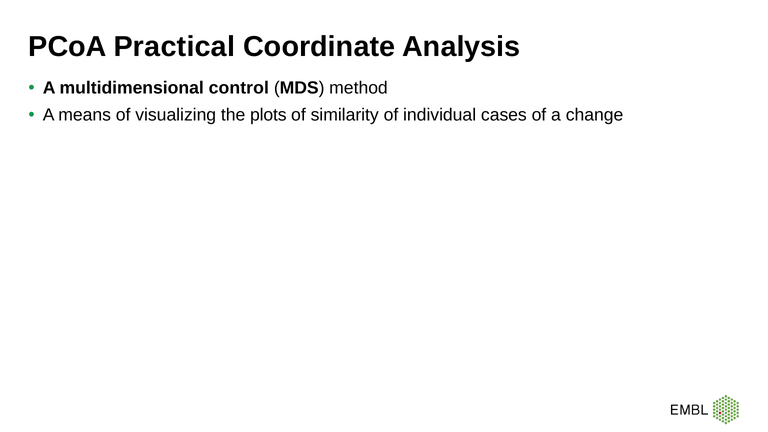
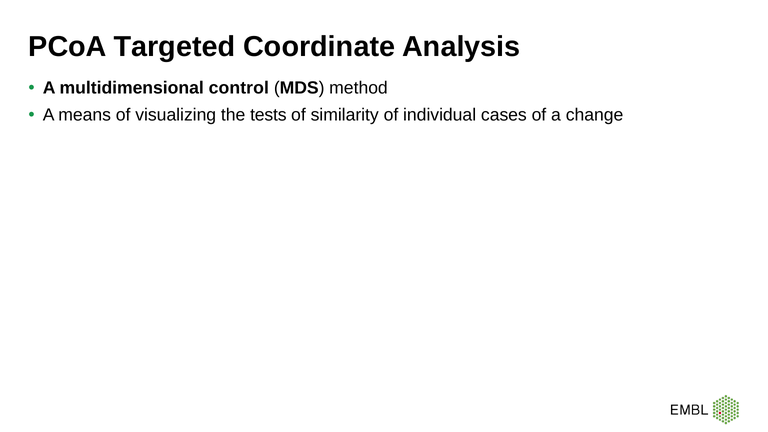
Practical: Practical -> Targeted
plots: plots -> tests
